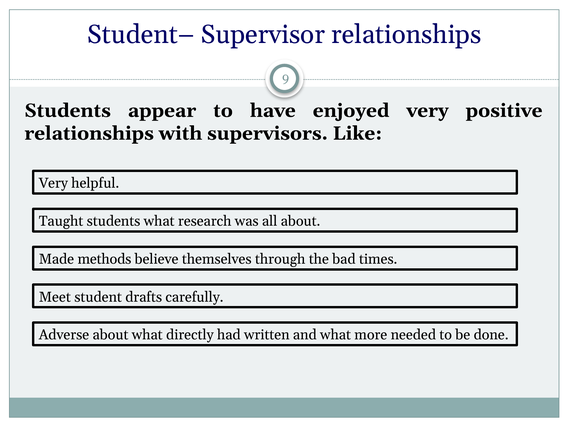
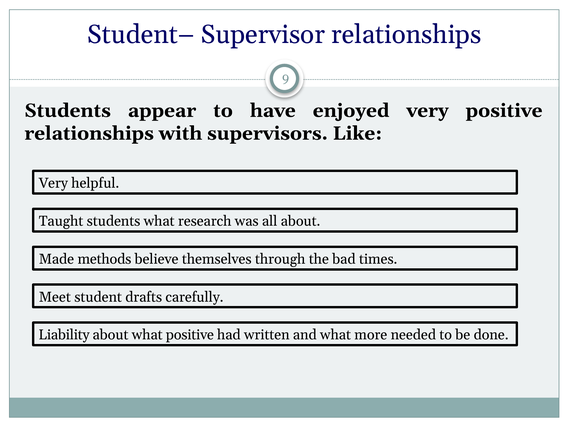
Adverse: Adverse -> Liability
what directly: directly -> positive
